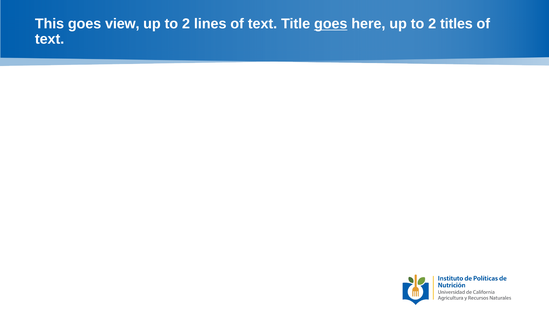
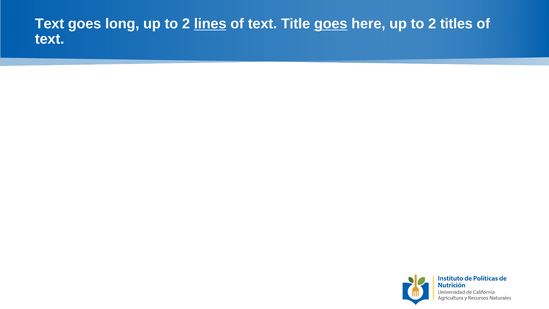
This at (50, 24): This -> Text
view: view -> long
lines underline: none -> present
